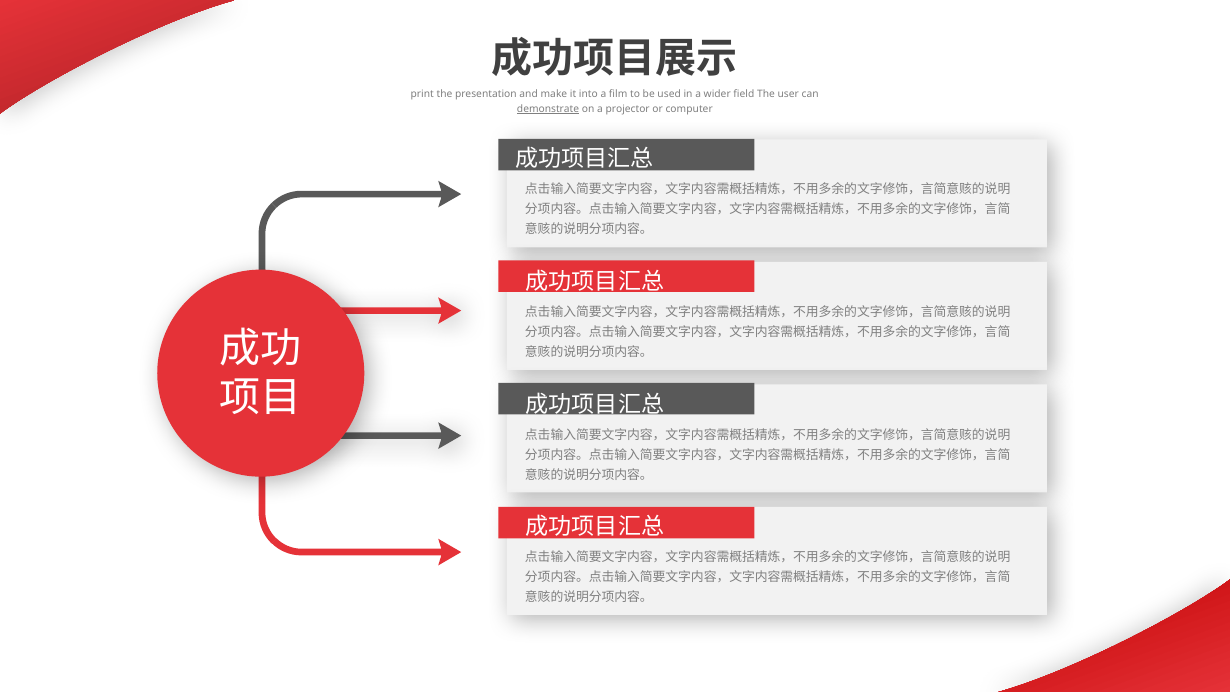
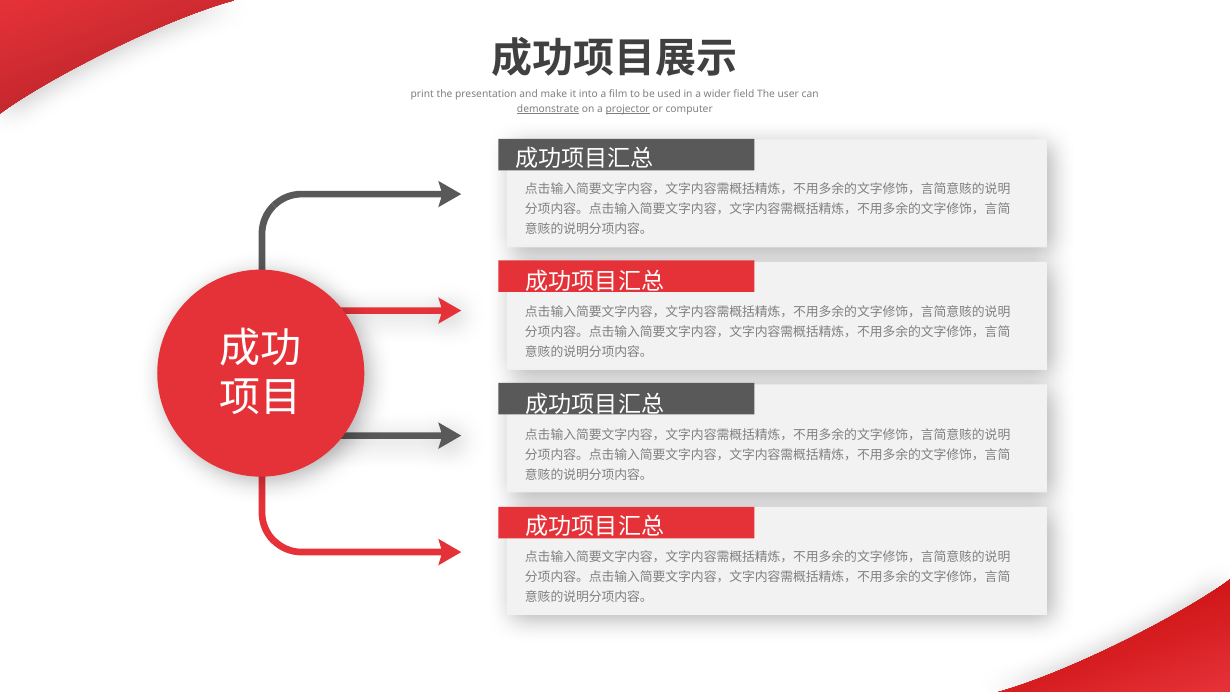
projector underline: none -> present
